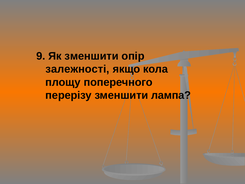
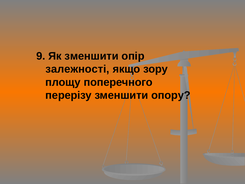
кола: кола -> зору
лампа: лампа -> опору
